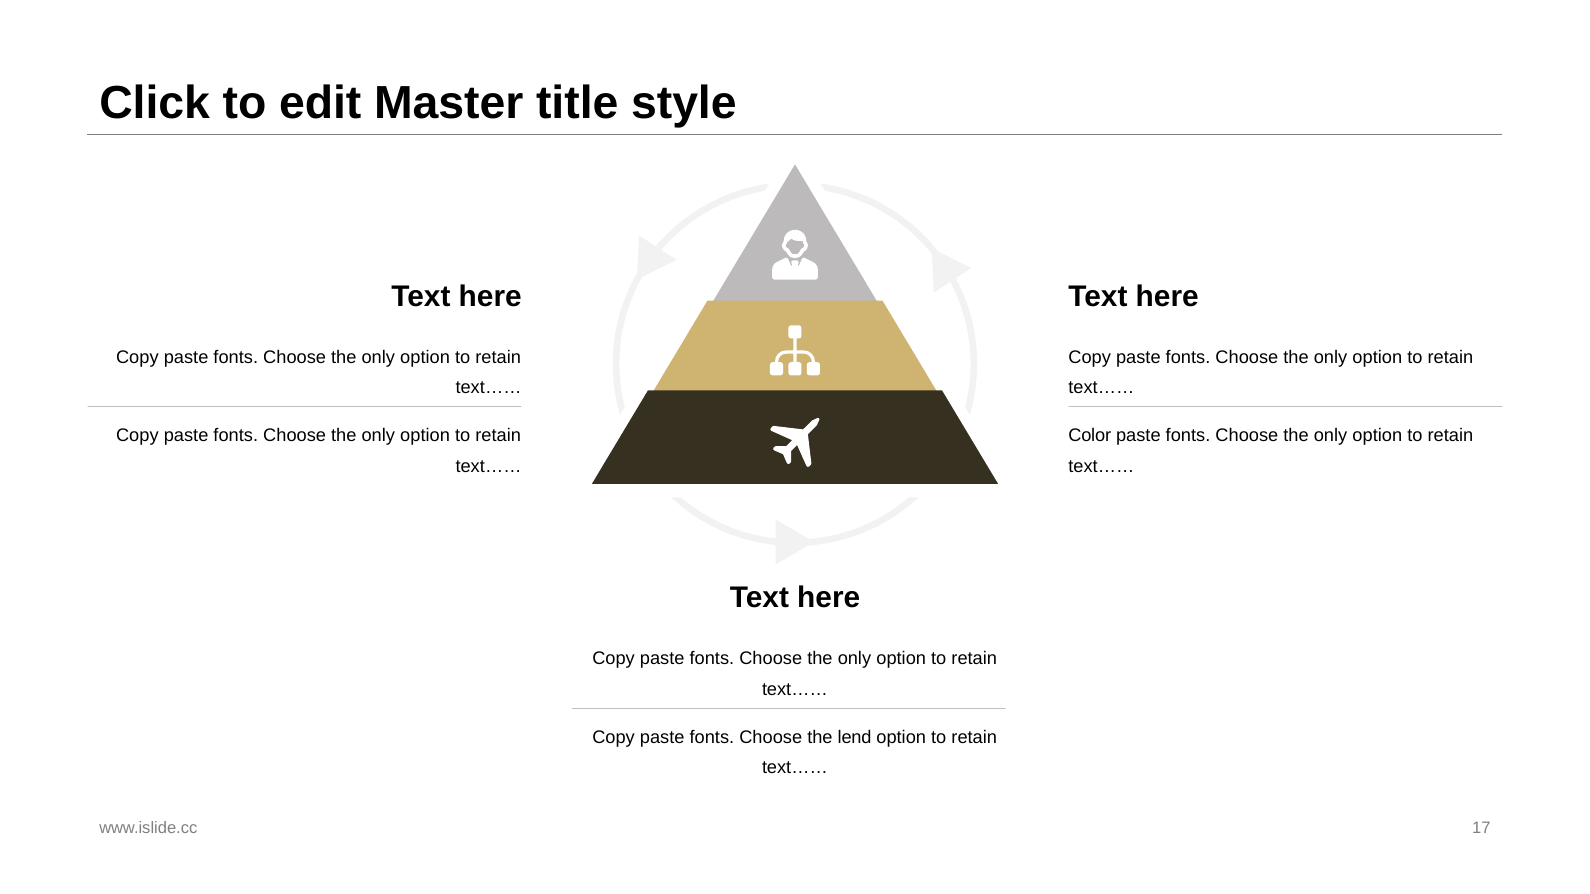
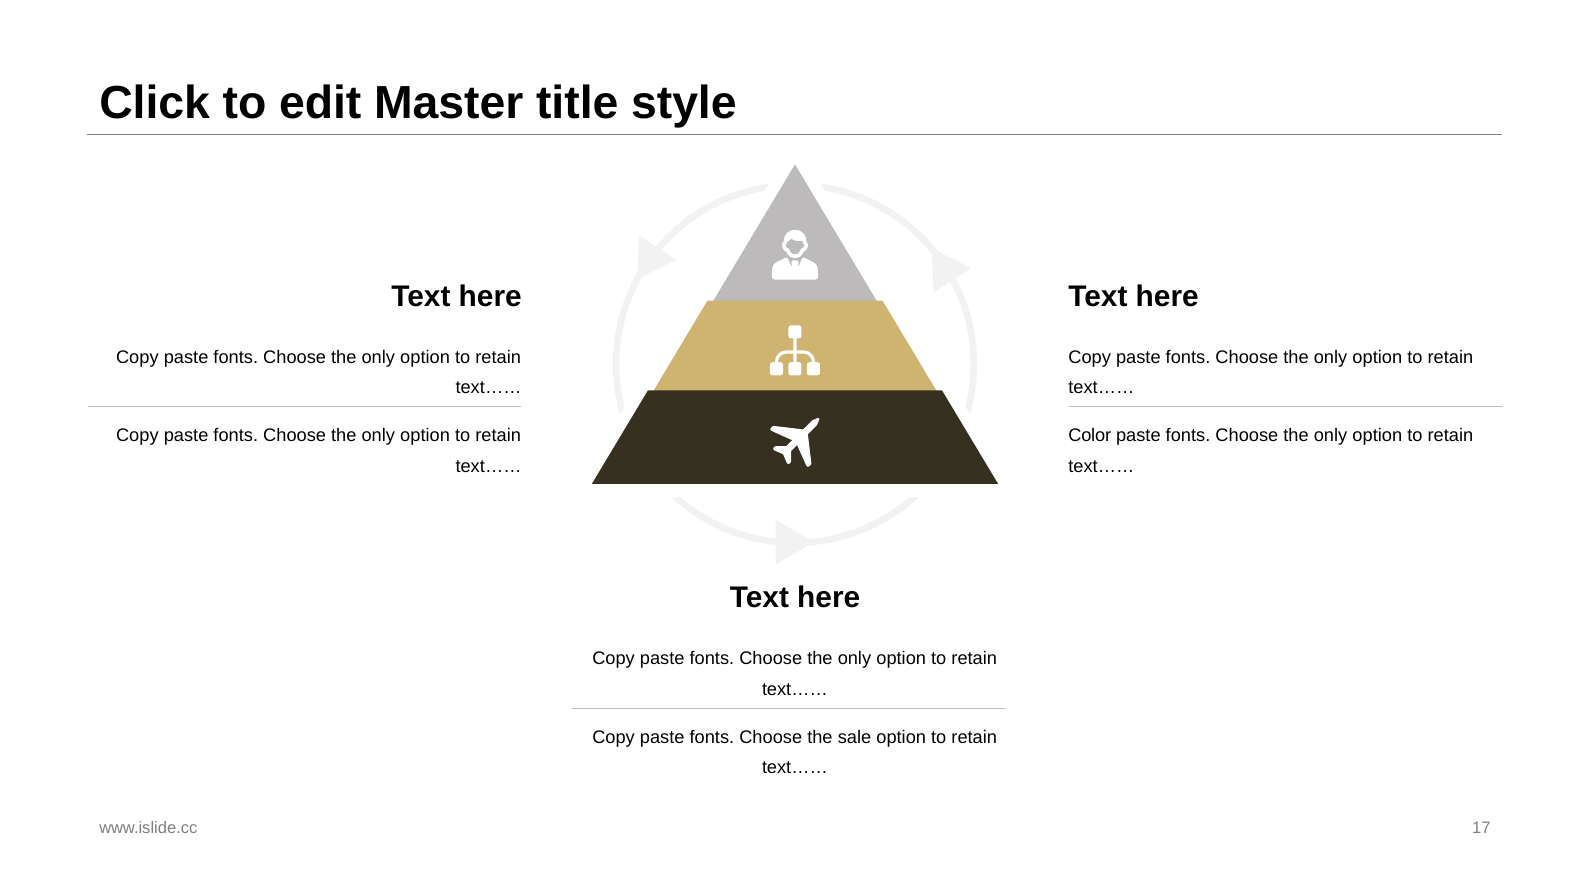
lend: lend -> sale
